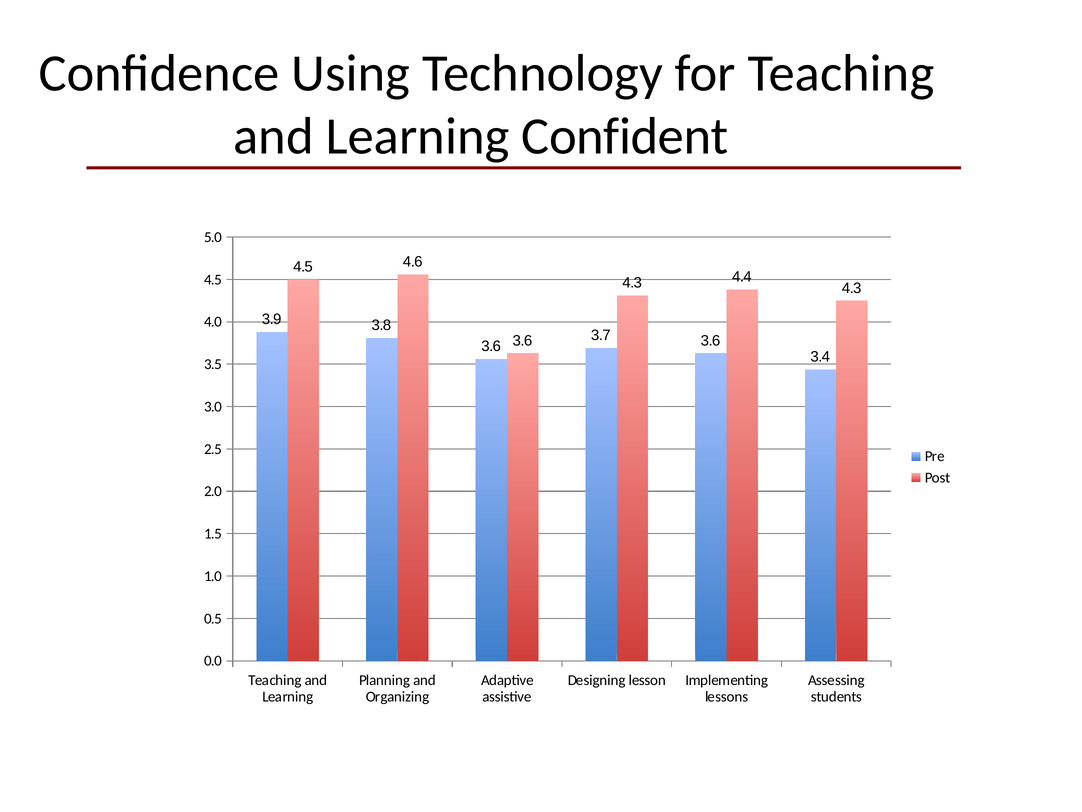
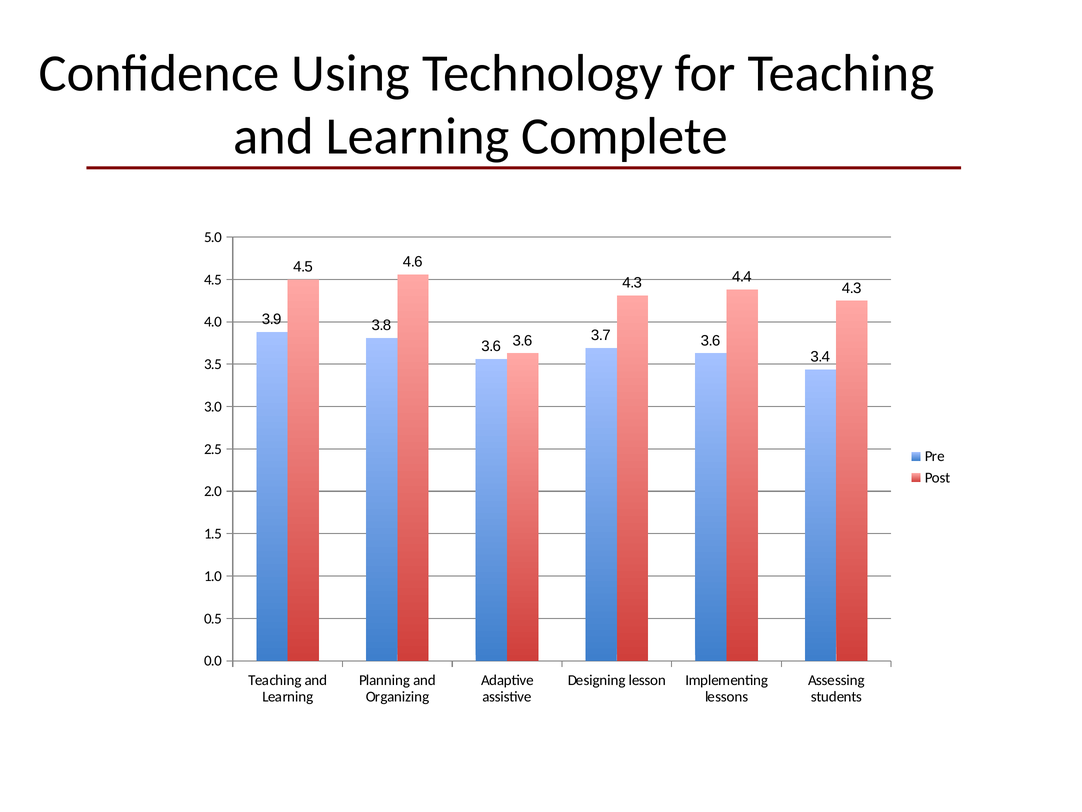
Confident: Confident -> Complete
